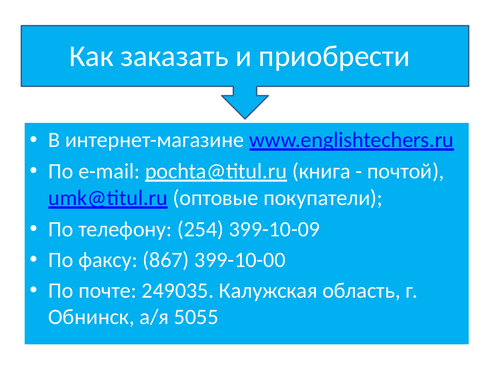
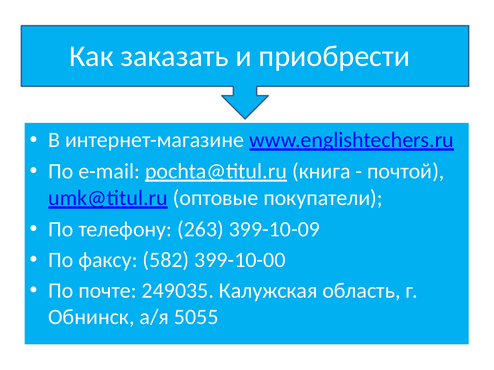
254: 254 -> 263
867: 867 -> 582
